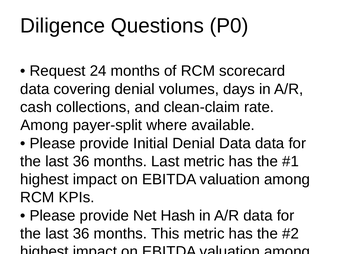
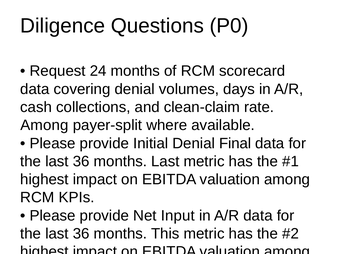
Denial Data: Data -> Final
Hash: Hash -> Input
